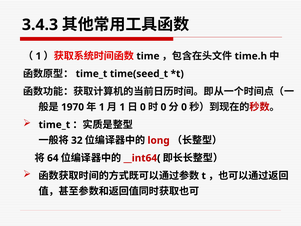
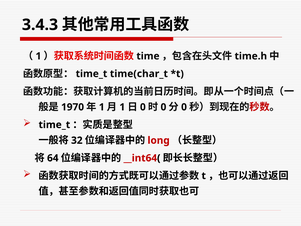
time(seed_t: time(seed_t -> time(char_t
